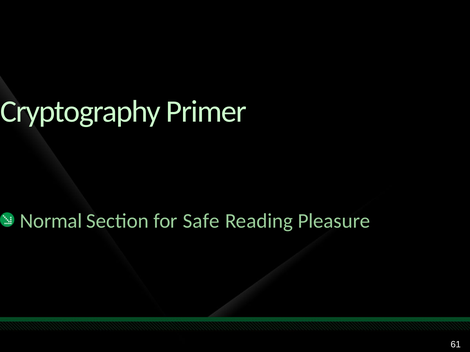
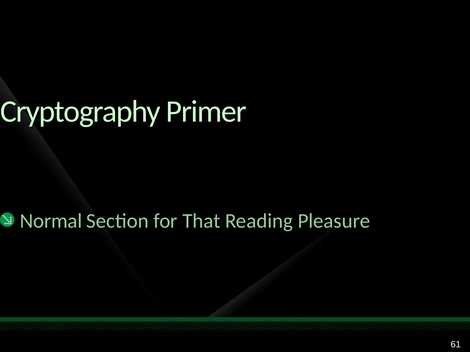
Safe: Safe -> That
